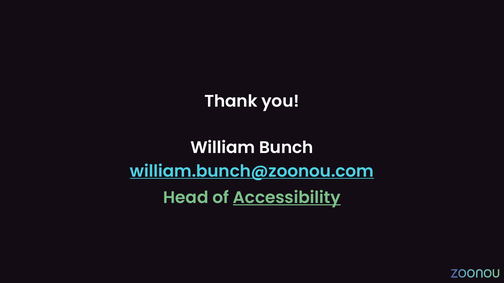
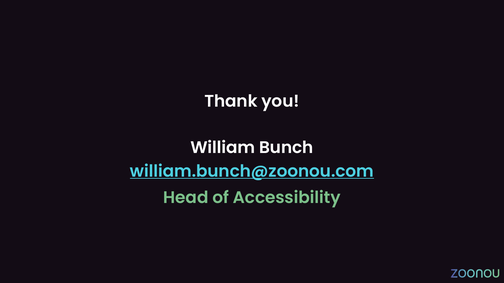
Accessibility underline: present -> none
